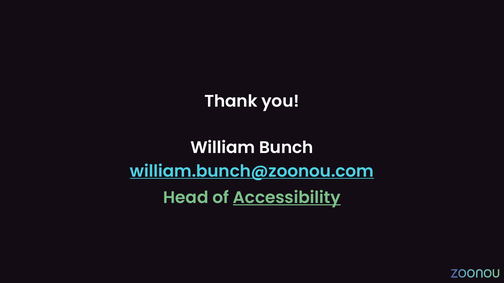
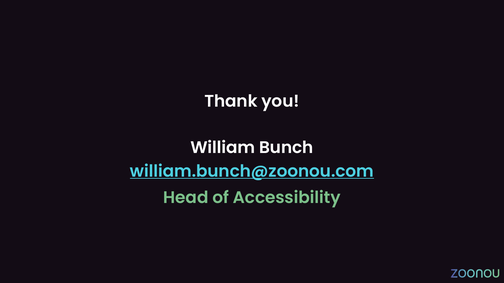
Accessibility underline: present -> none
